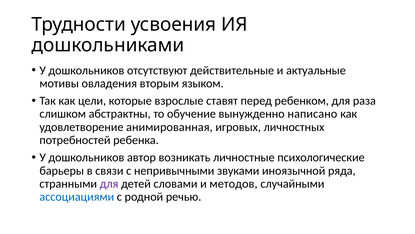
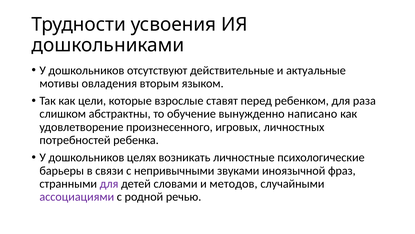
анимированная: анимированная -> произнесенного
автор: автор -> целях
ряда: ряда -> фраз
ассоциациями colour: blue -> purple
